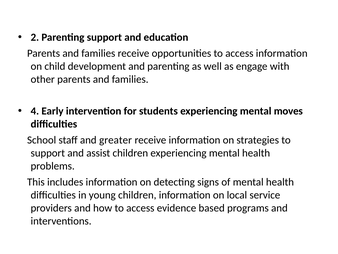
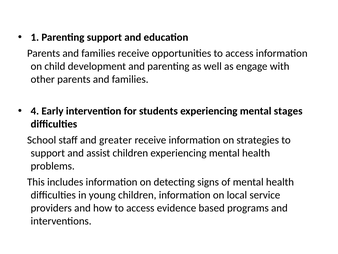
2: 2 -> 1
moves: moves -> stages
